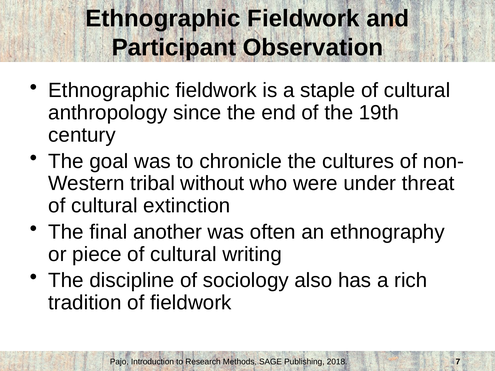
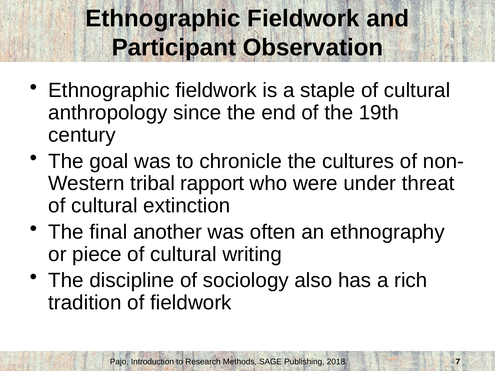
without: without -> rapport
